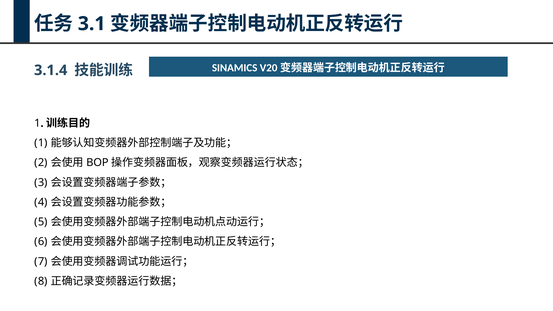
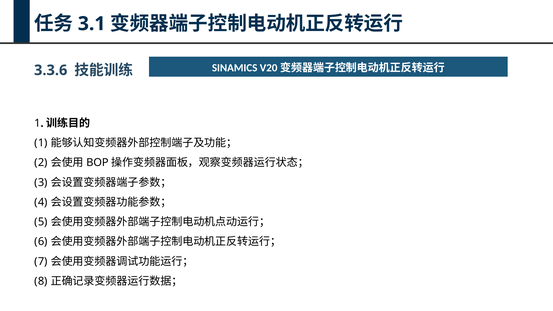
3.1.4: 3.1.4 -> 3.3.6
